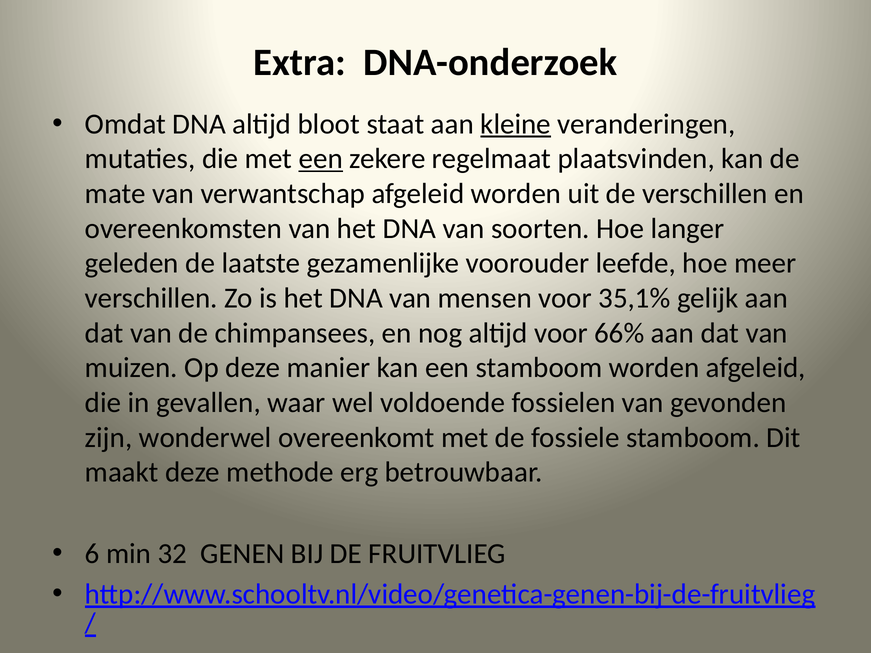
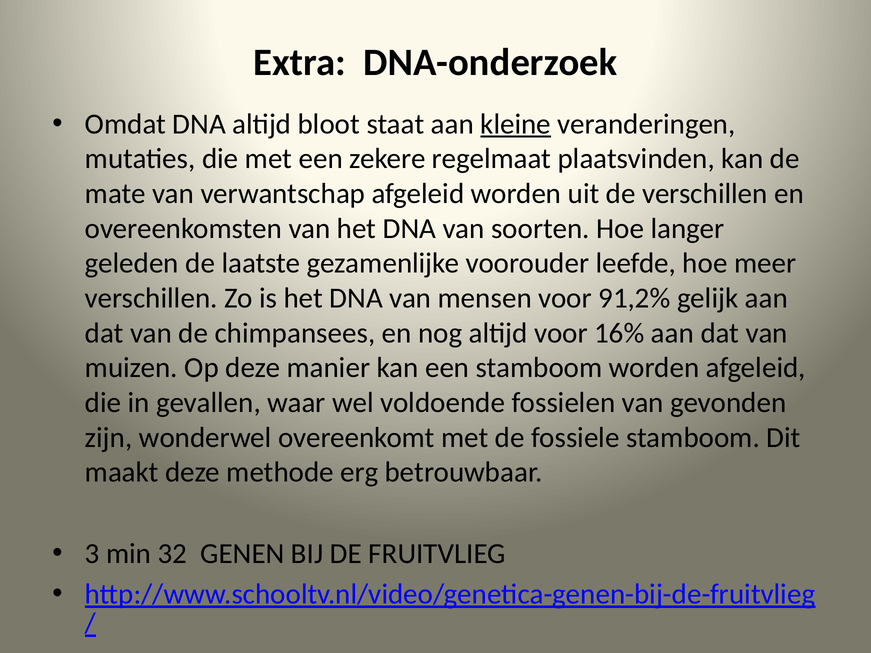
een at (321, 159) underline: present -> none
35,1%: 35,1% -> 91,2%
66%: 66% -> 16%
6: 6 -> 3
